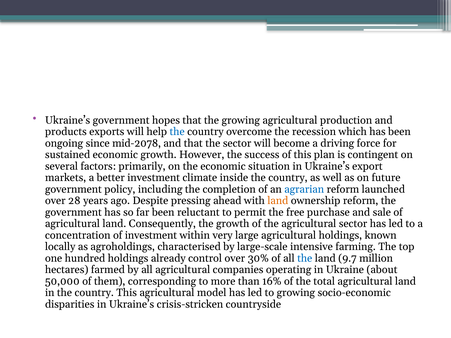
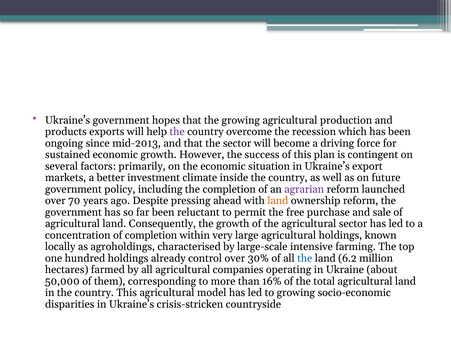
the at (177, 132) colour: blue -> purple
mid-2078: mid-2078 -> mid-2013
agrarian colour: blue -> purple
28: 28 -> 70
of investment: investment -> completion
9.7: 9.7 -> 6.2
